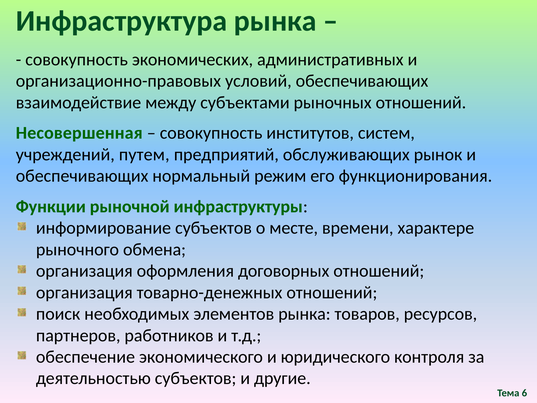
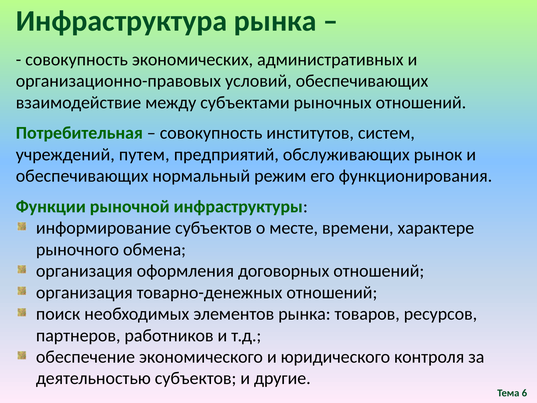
Несовершенная: Несовершенная -> Потребительная
